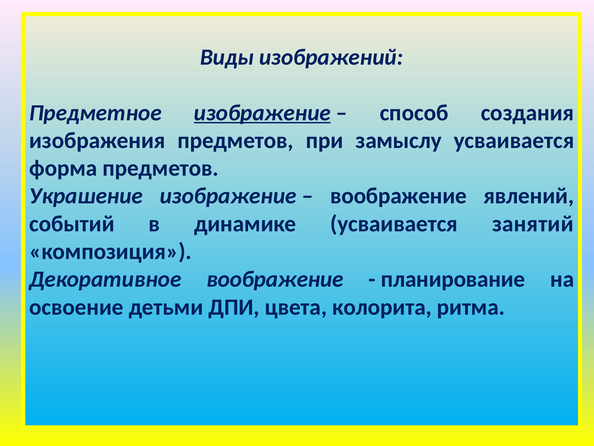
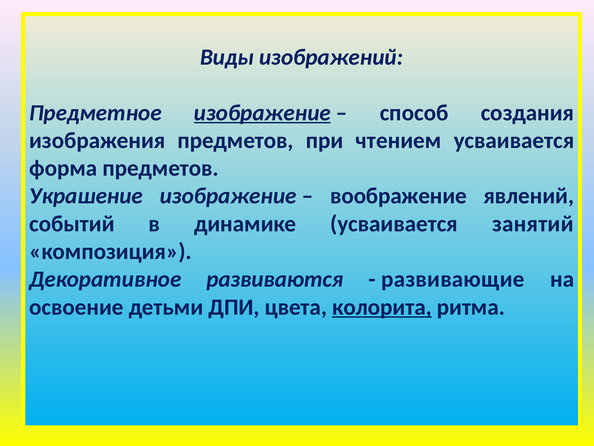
замыслу: замыслу -> чтением
Декоративное воображение: воображение -> развиваются
планирование: планирование -> развивающие
колорита underline: none -> present
